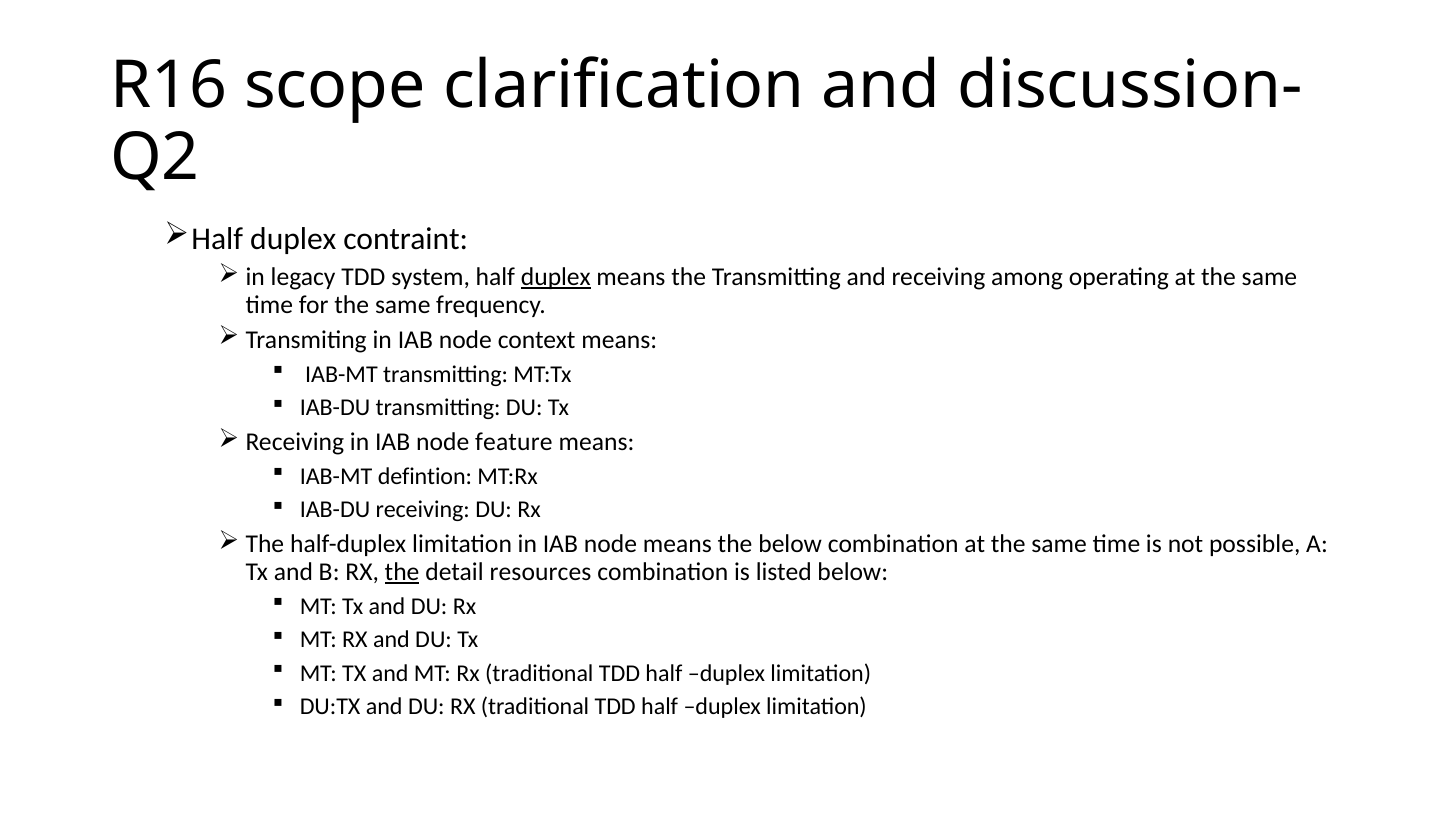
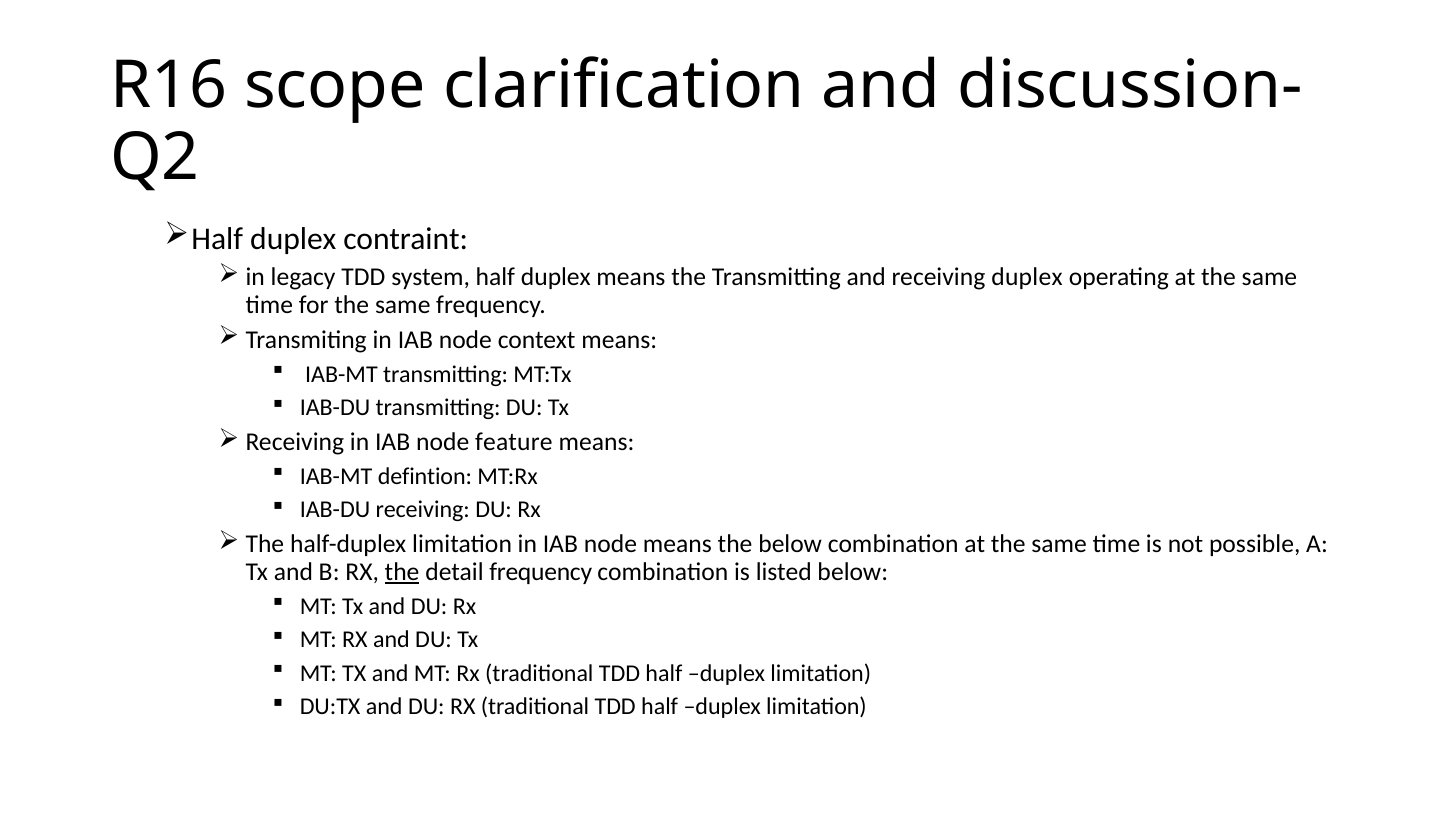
duplex at (556, 277) underline: present -> none
receiving among: among -> duplex
detail resources: resources -> frequency
